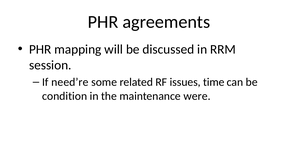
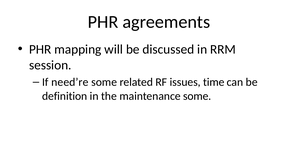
condition: condition -> definition
maintenance were: were -> some
